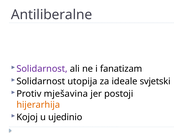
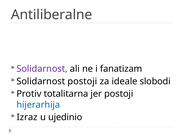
Solidarnost utopija: utopija -> postoji
svjetski: svjetski -> slobodi
mješavina: mješavina -> totalitarna
hijerarhija colour: orange -> blue
Kojoj: Kojoj -> Izraz
